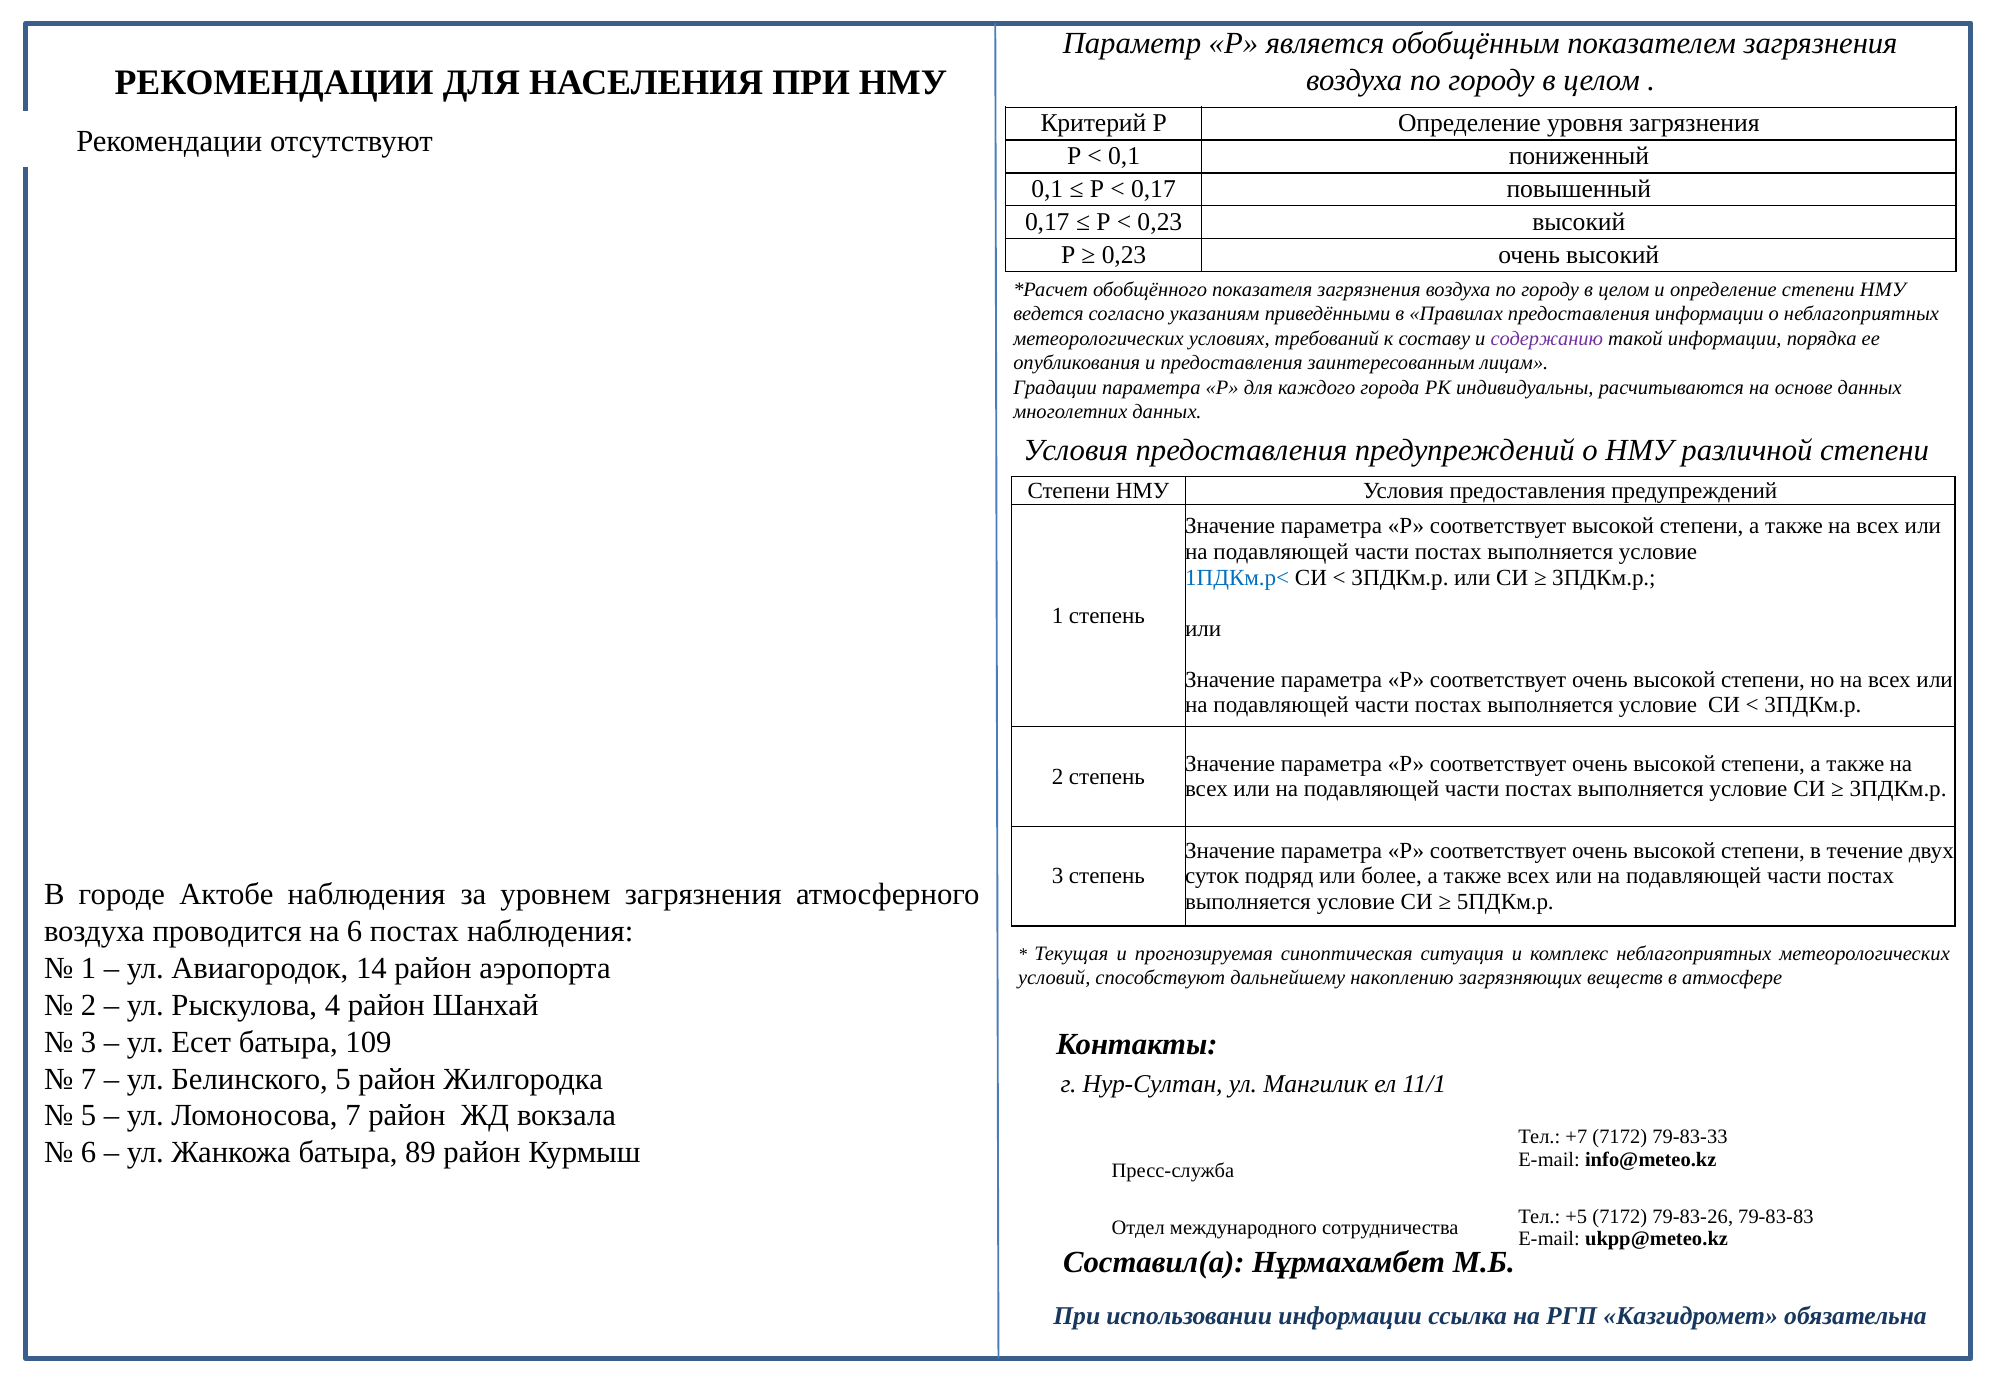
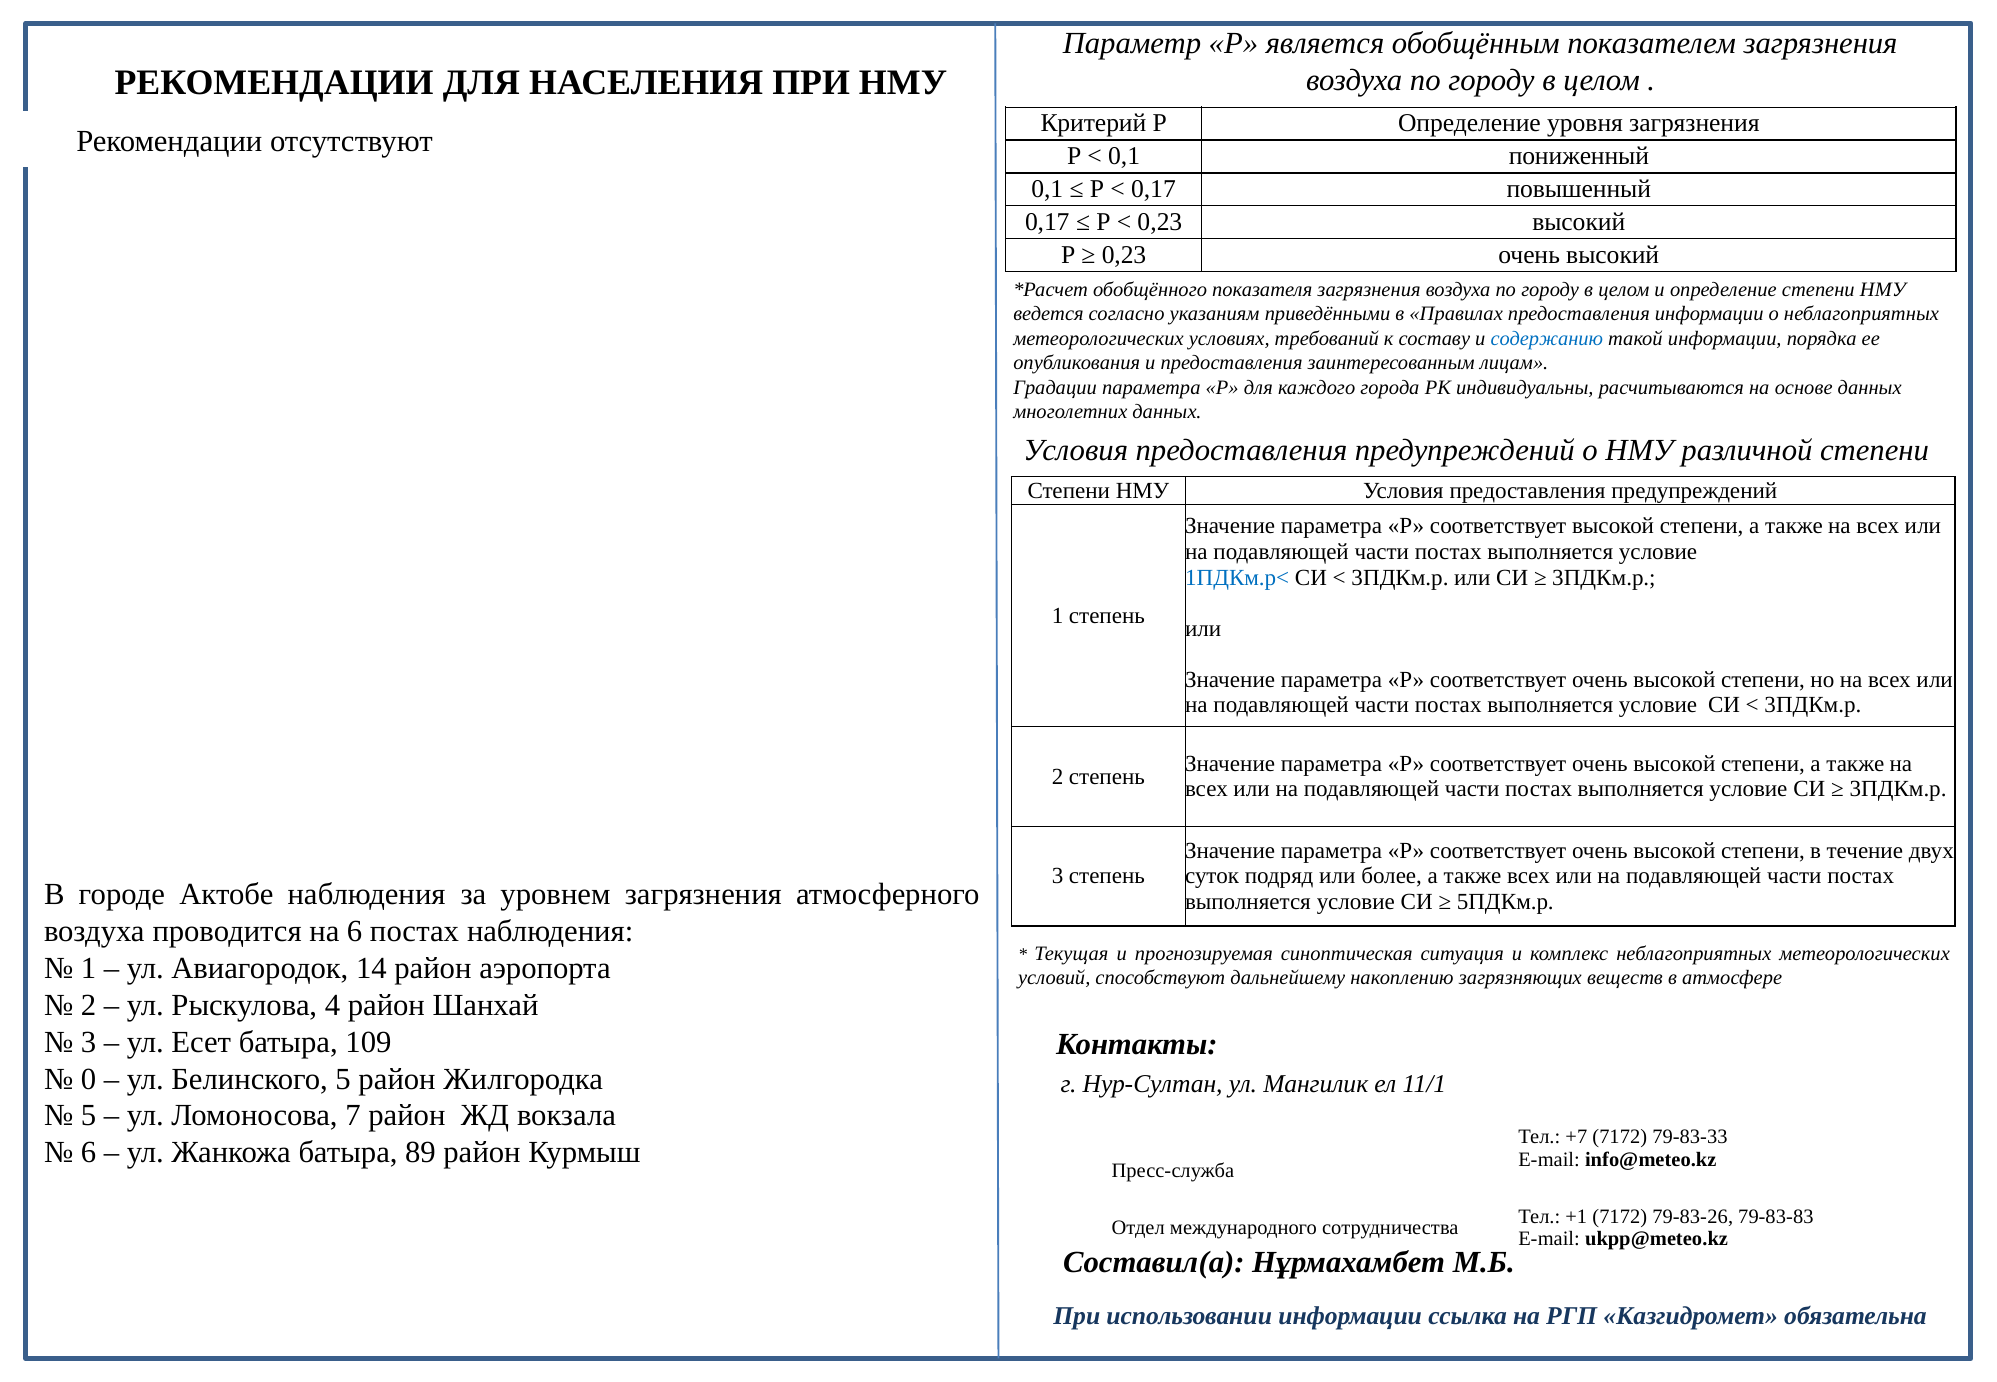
содержанию colour: purple -> blue
7 at (89, 1079): 7 -> 0
+5: +5 -> +1
